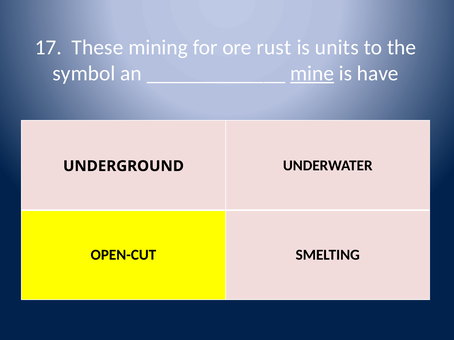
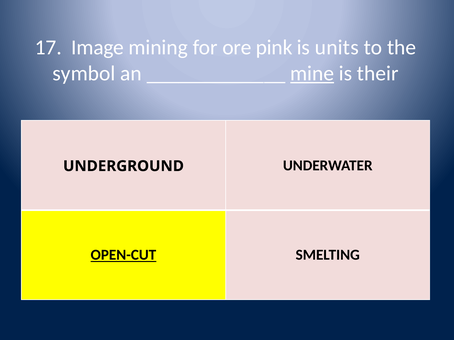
These: These -> Image
rust: rust -> pink
have: have -> their
OPEN-CUT underline: none -> present
